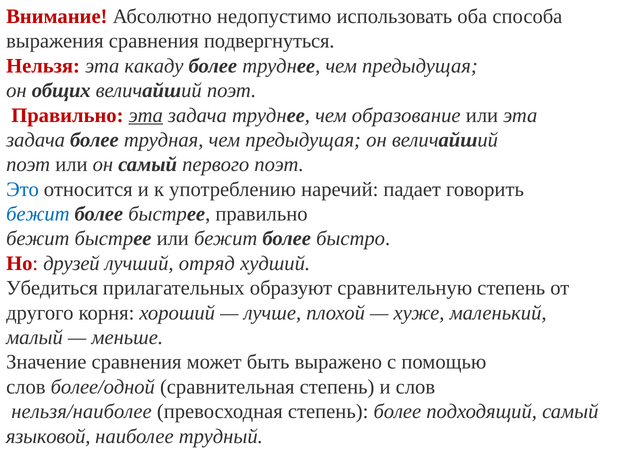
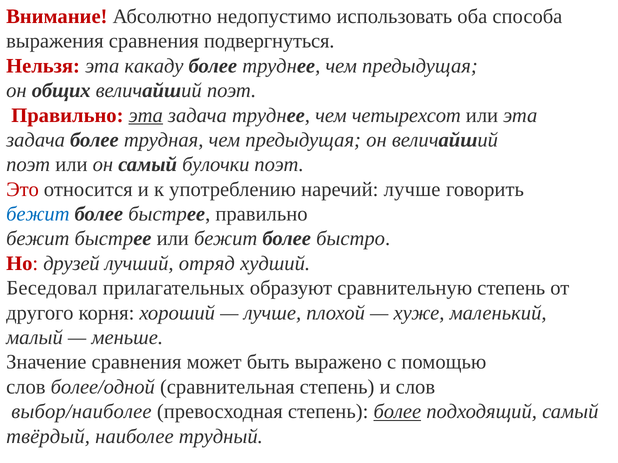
образование: образование -> четырехсот
первого: первого -> булочки
Это colour: blue -> red
наречий падает: падает -> лучше
Убедиться: Убедиться -> Беседовал
нельзя/наиболее: нельзя/наиболее -> выбор/наиболее
более at (397, 412) underline: none -> present
языковой: языковой -> твёрдый
